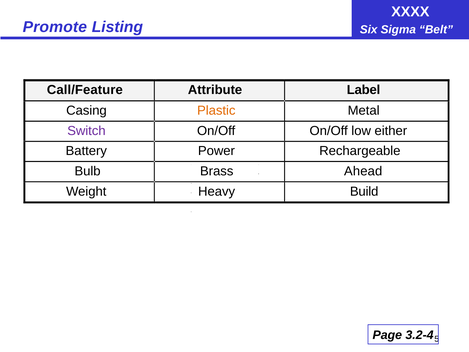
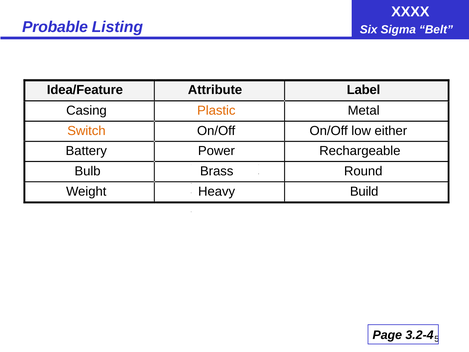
Promote: Promote -> Probable
Call/Feature: Call/Feature -> Idea/Feature
Switch colour: purple -> orange
Ahead: Ahead -> Round
